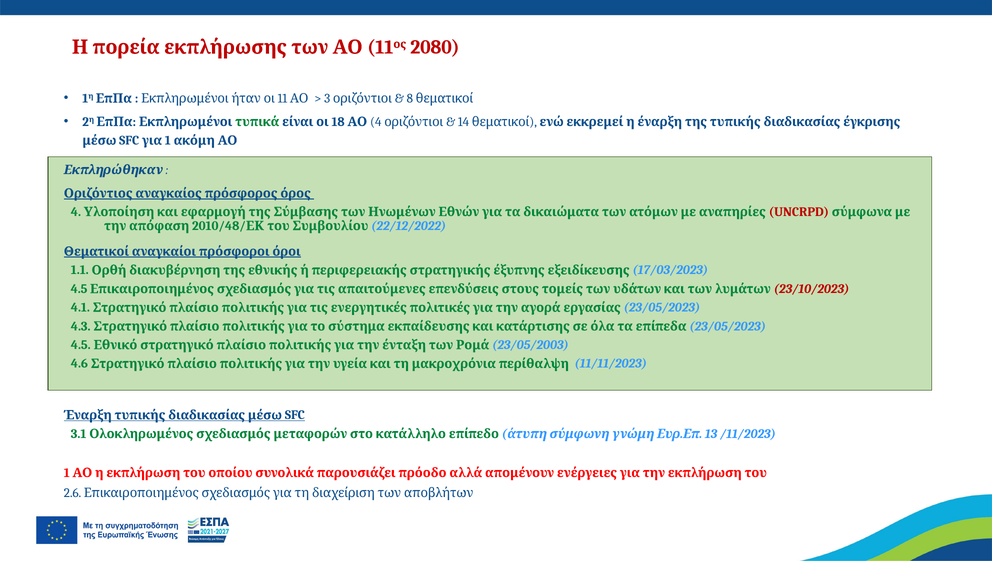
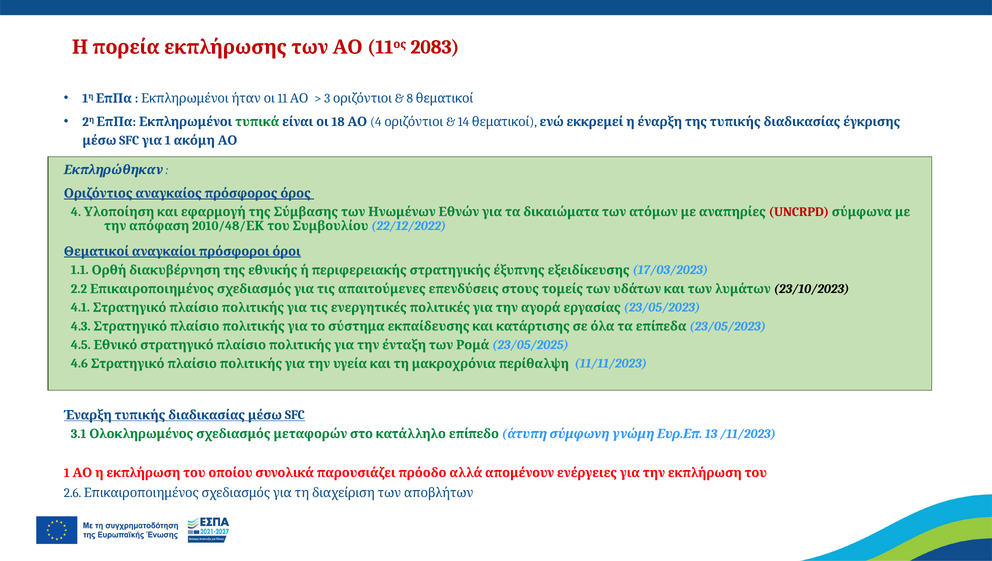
2080: 2080 -> 2083
4.5 at (79, 289): 4.5 -> 2.2
23/10/2023 colour: red -> black
23/05/2003: 23/05/2003 -> 23/05/2025
